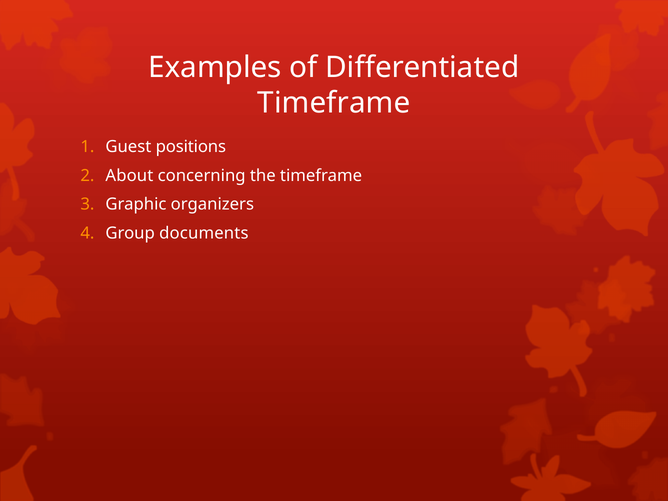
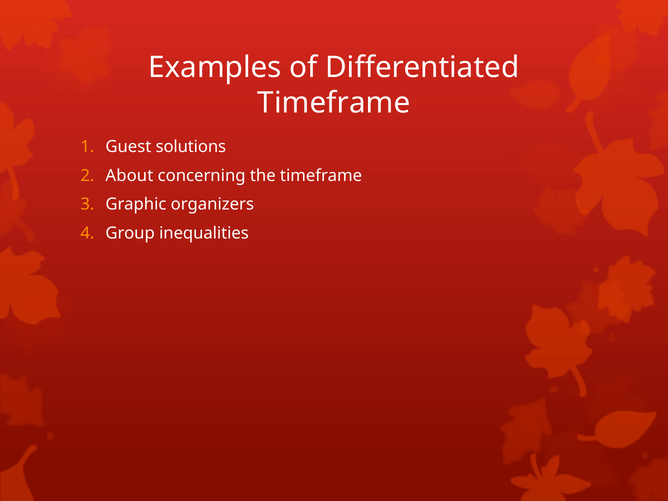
positions: positions -> solutions
documents: documents -> inequalities
